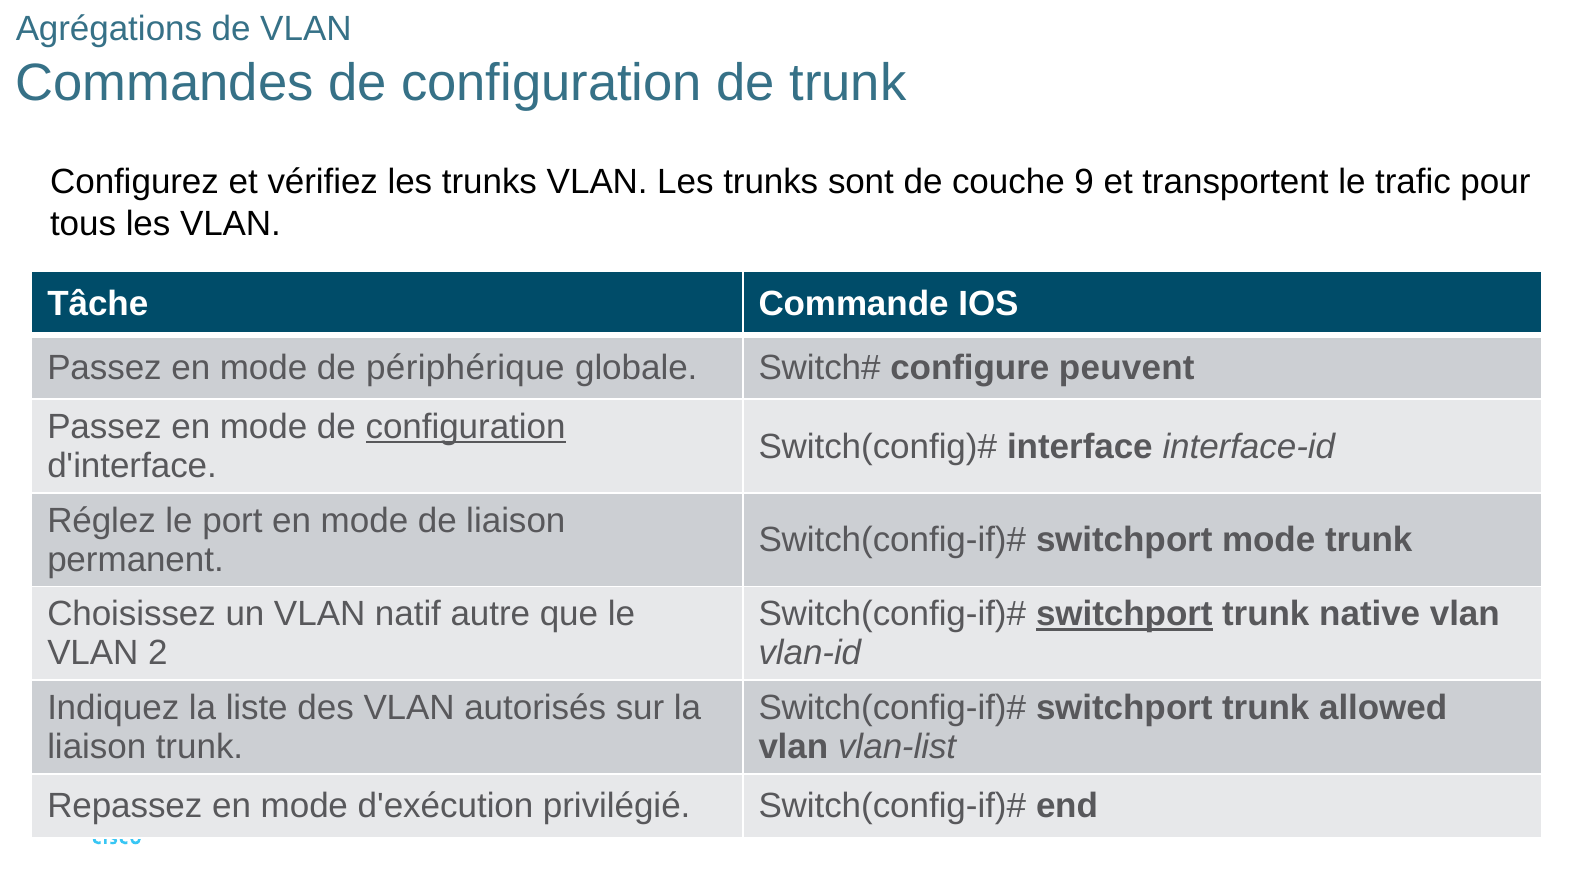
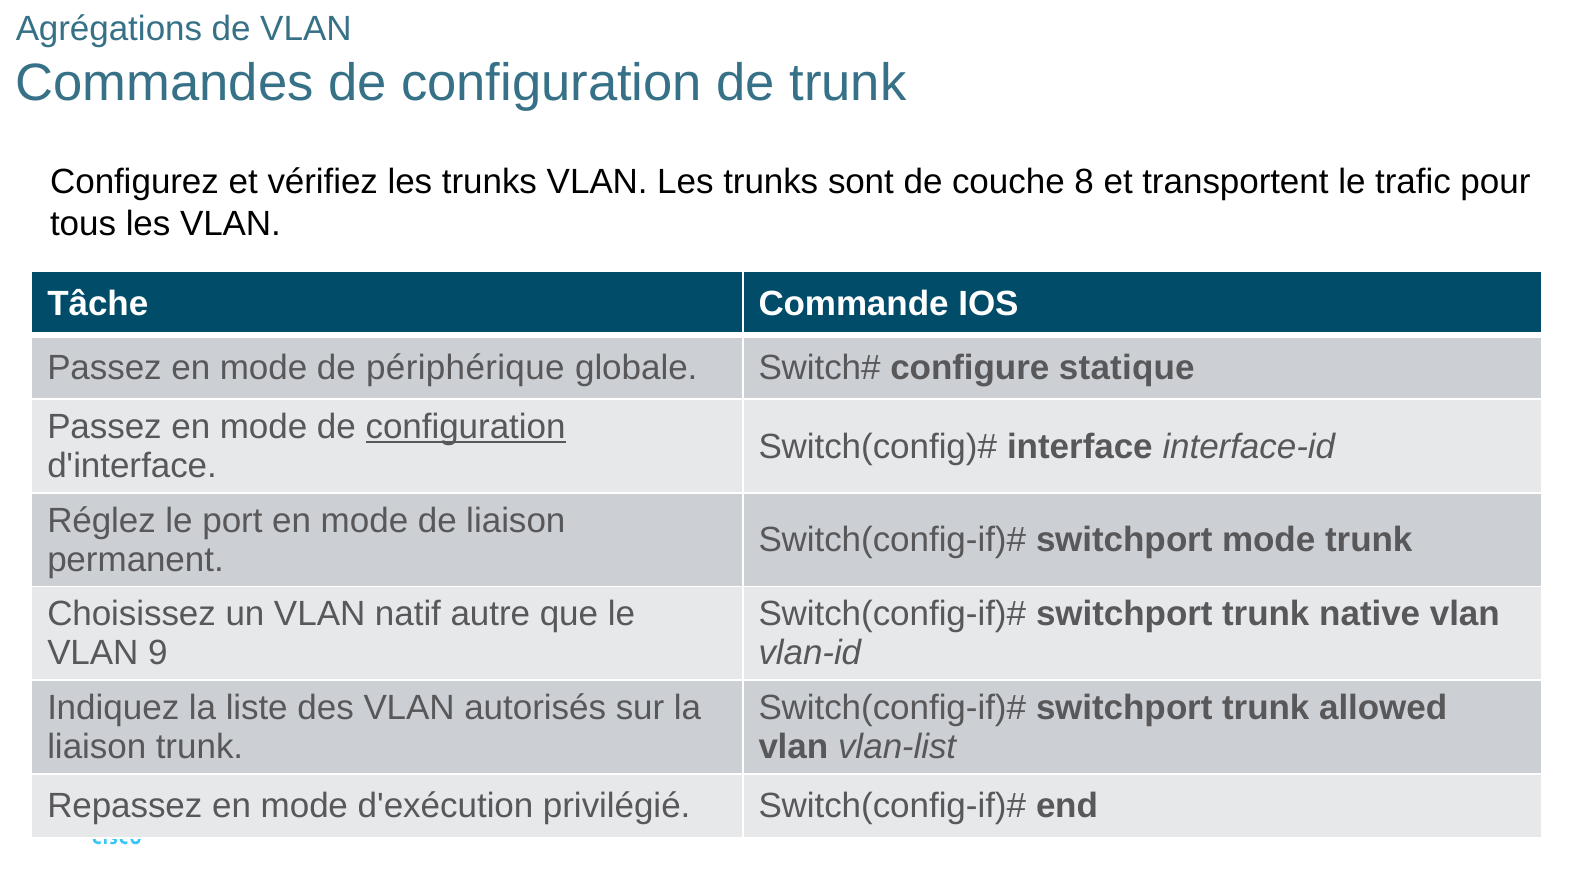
9: 9 -> 8
peuvent: peuvent -> statique
switchport at (1124, 614) underline: present -> none
2: 2 -> 9
